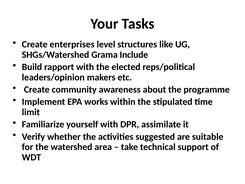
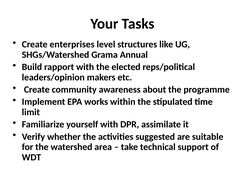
Include: Include -> Annual
